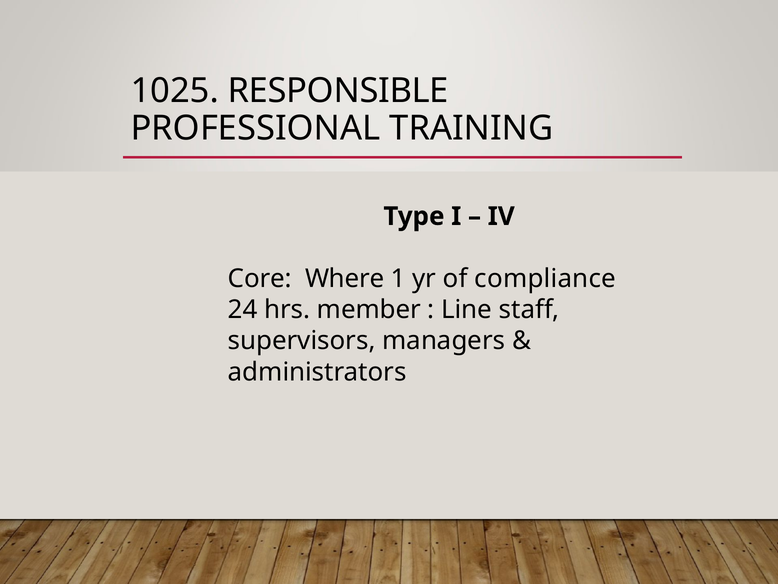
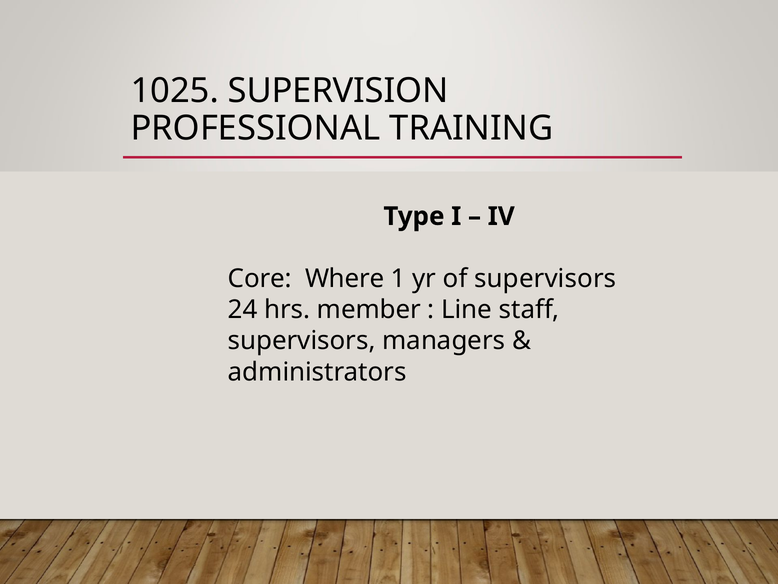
RESPONSIBLE: RESPONSIBLE -> SUPERVISION
of compliance: compliance -> supervisors
